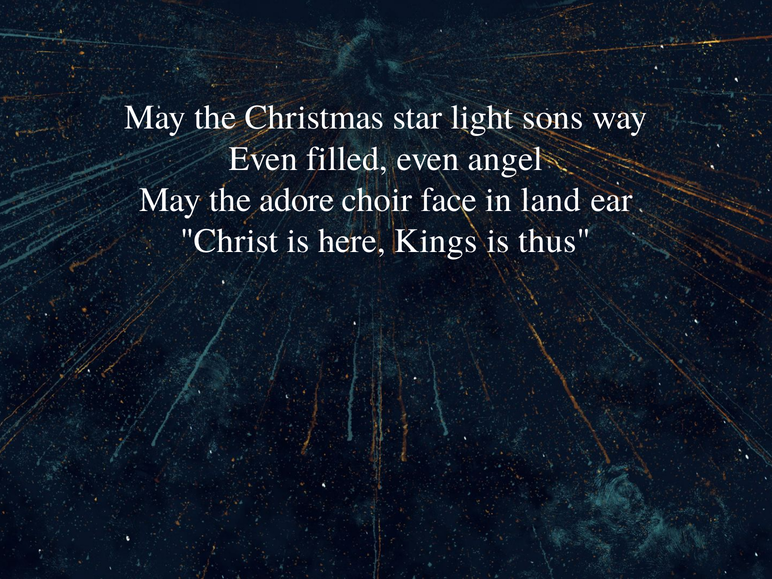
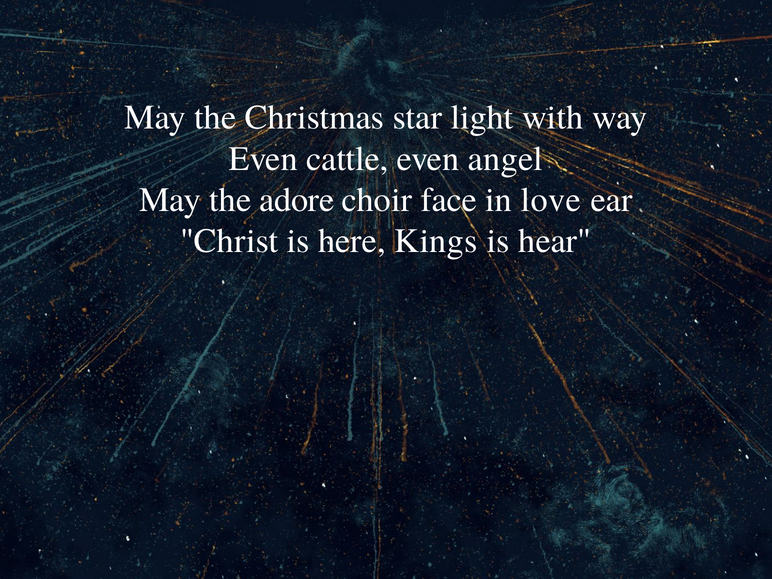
sons: sons -> with
filled: filled -> cattle
land: land -> love
thus: thus -> hear
